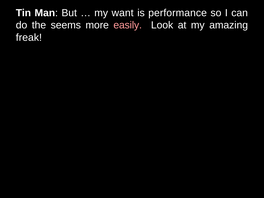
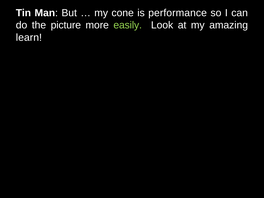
want: want -> cone
seems: seems -> picture
easily colour: pink -> light green
freak: freak -> learn
